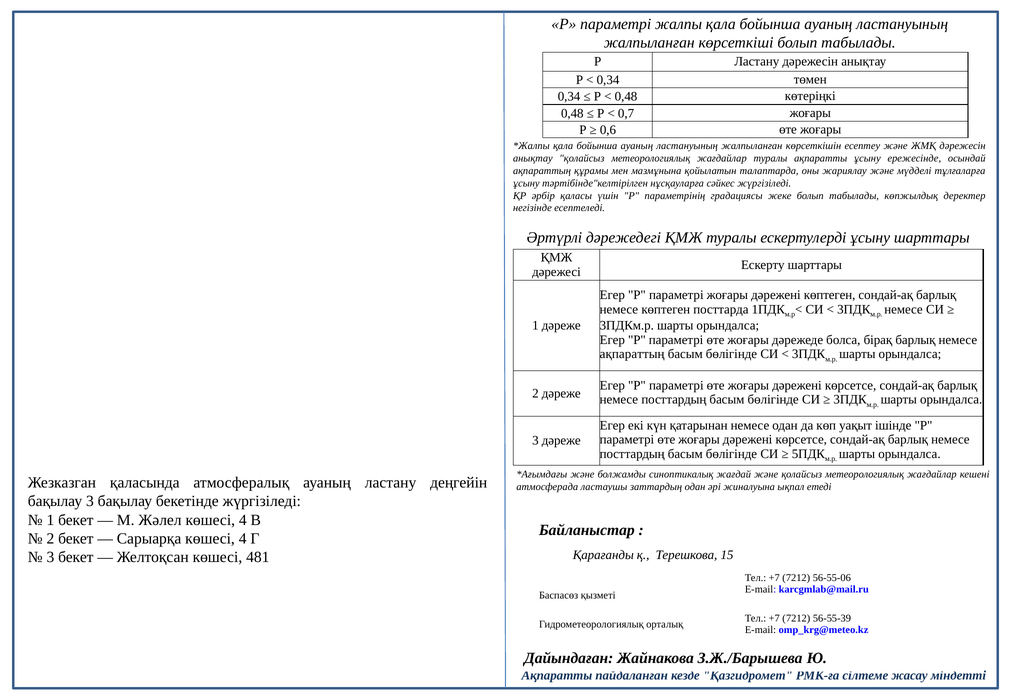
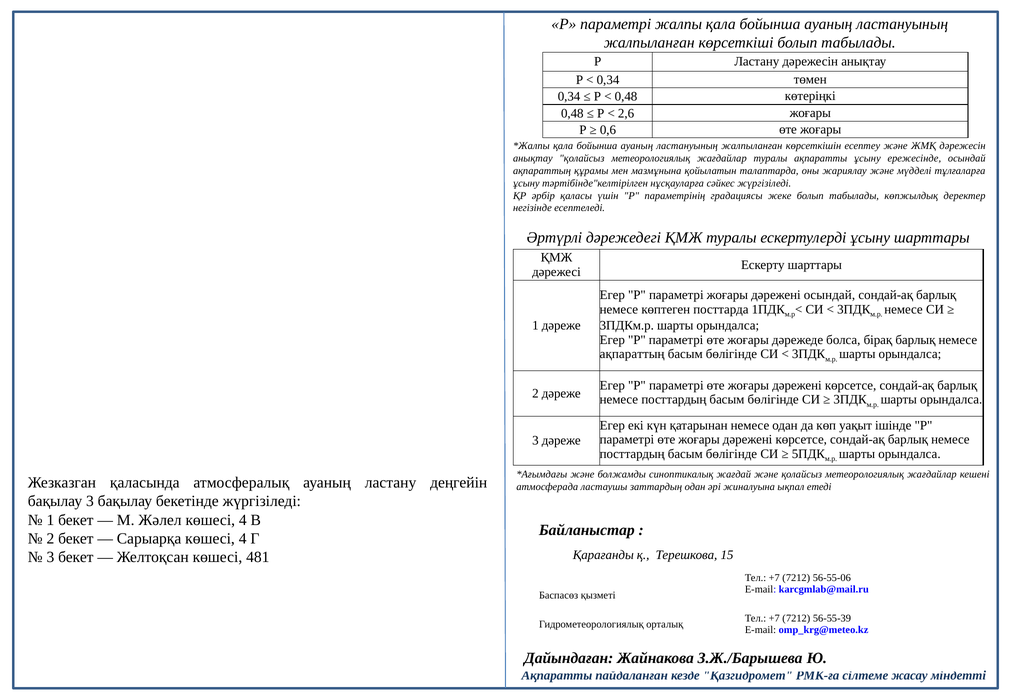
0,7: 0,7 -> 2,6
дәрежені көптеген: көптеген -> осындай
